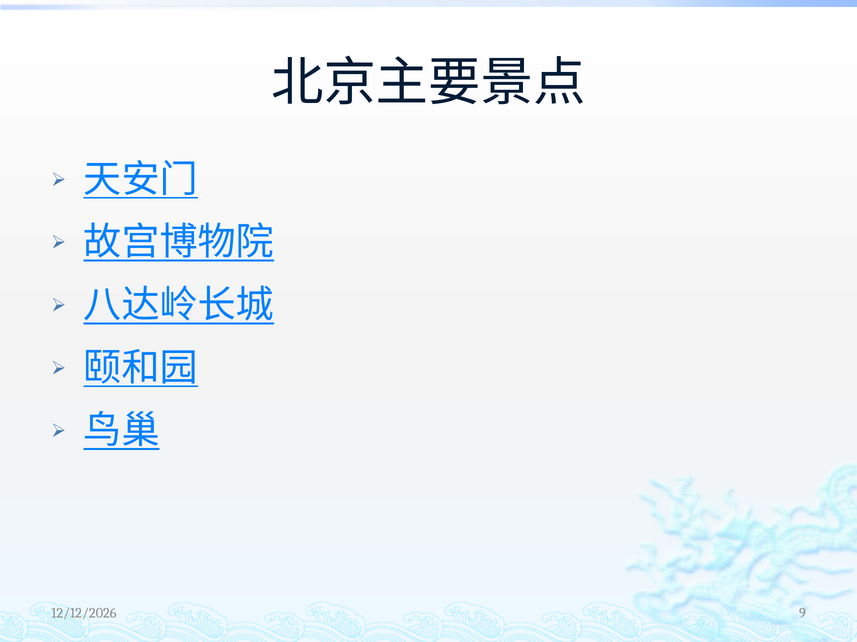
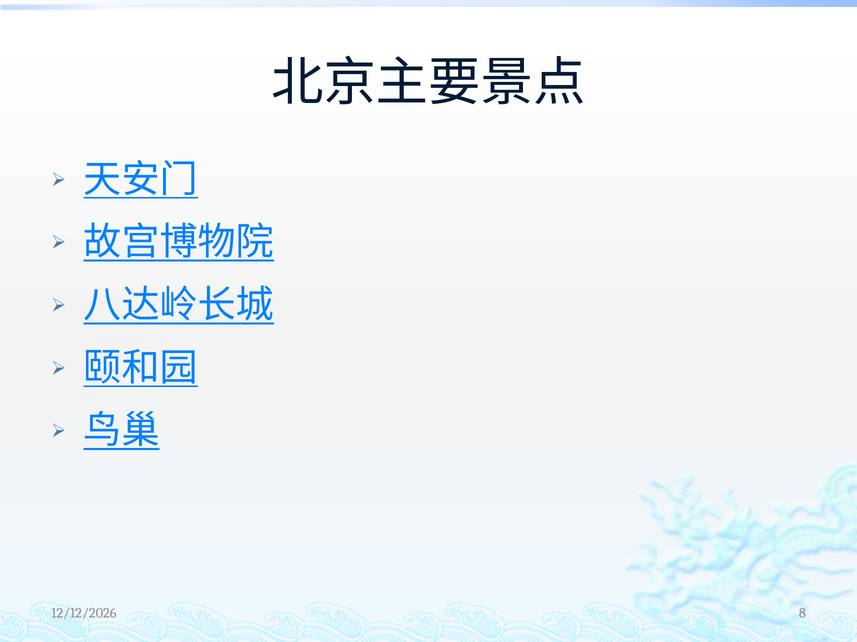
9: 9 -> 8
